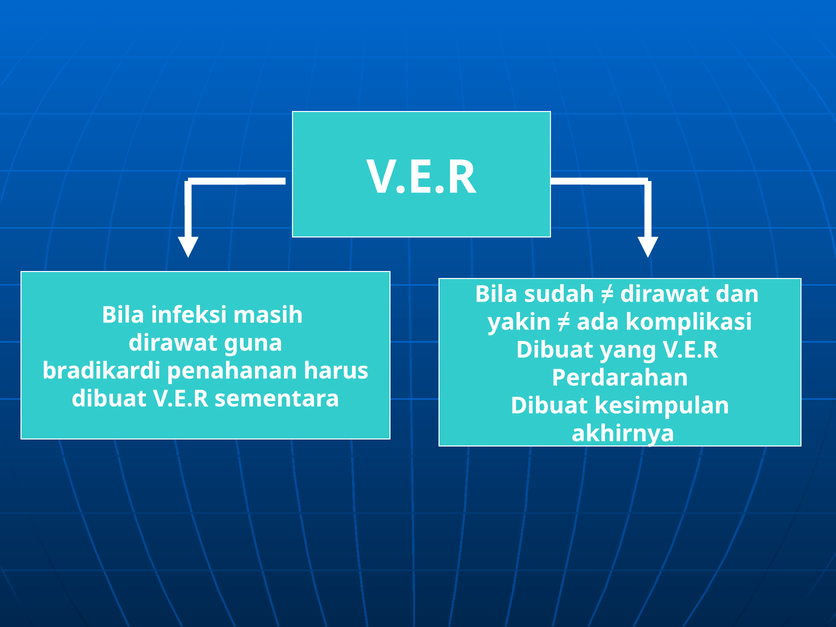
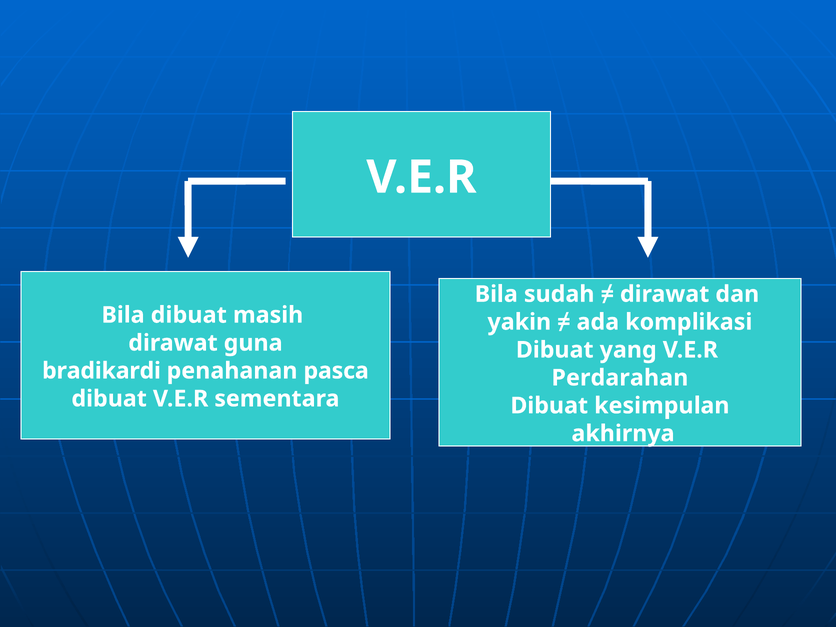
Bila infeksi: infeksi -> dibuat
harus: harus -> pasca
